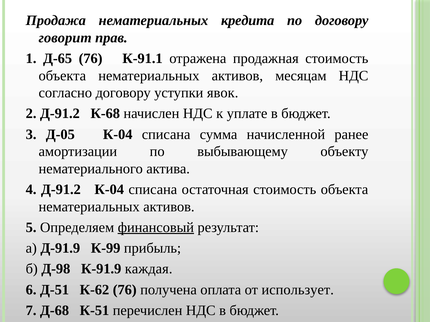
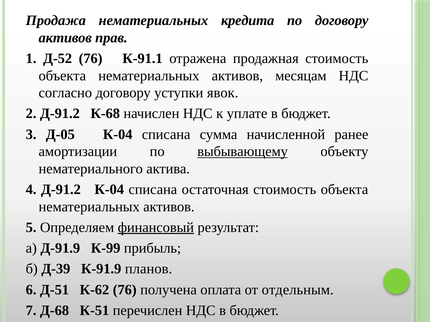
говорит at (65, 38): говорит -> активов
Д-65: Д-65 -> Д-52
выбывающему underline: none -> present
Д-98: Д-98 -> Д-39
каждая: каждая -> планов
использует: использует -> отдельным
